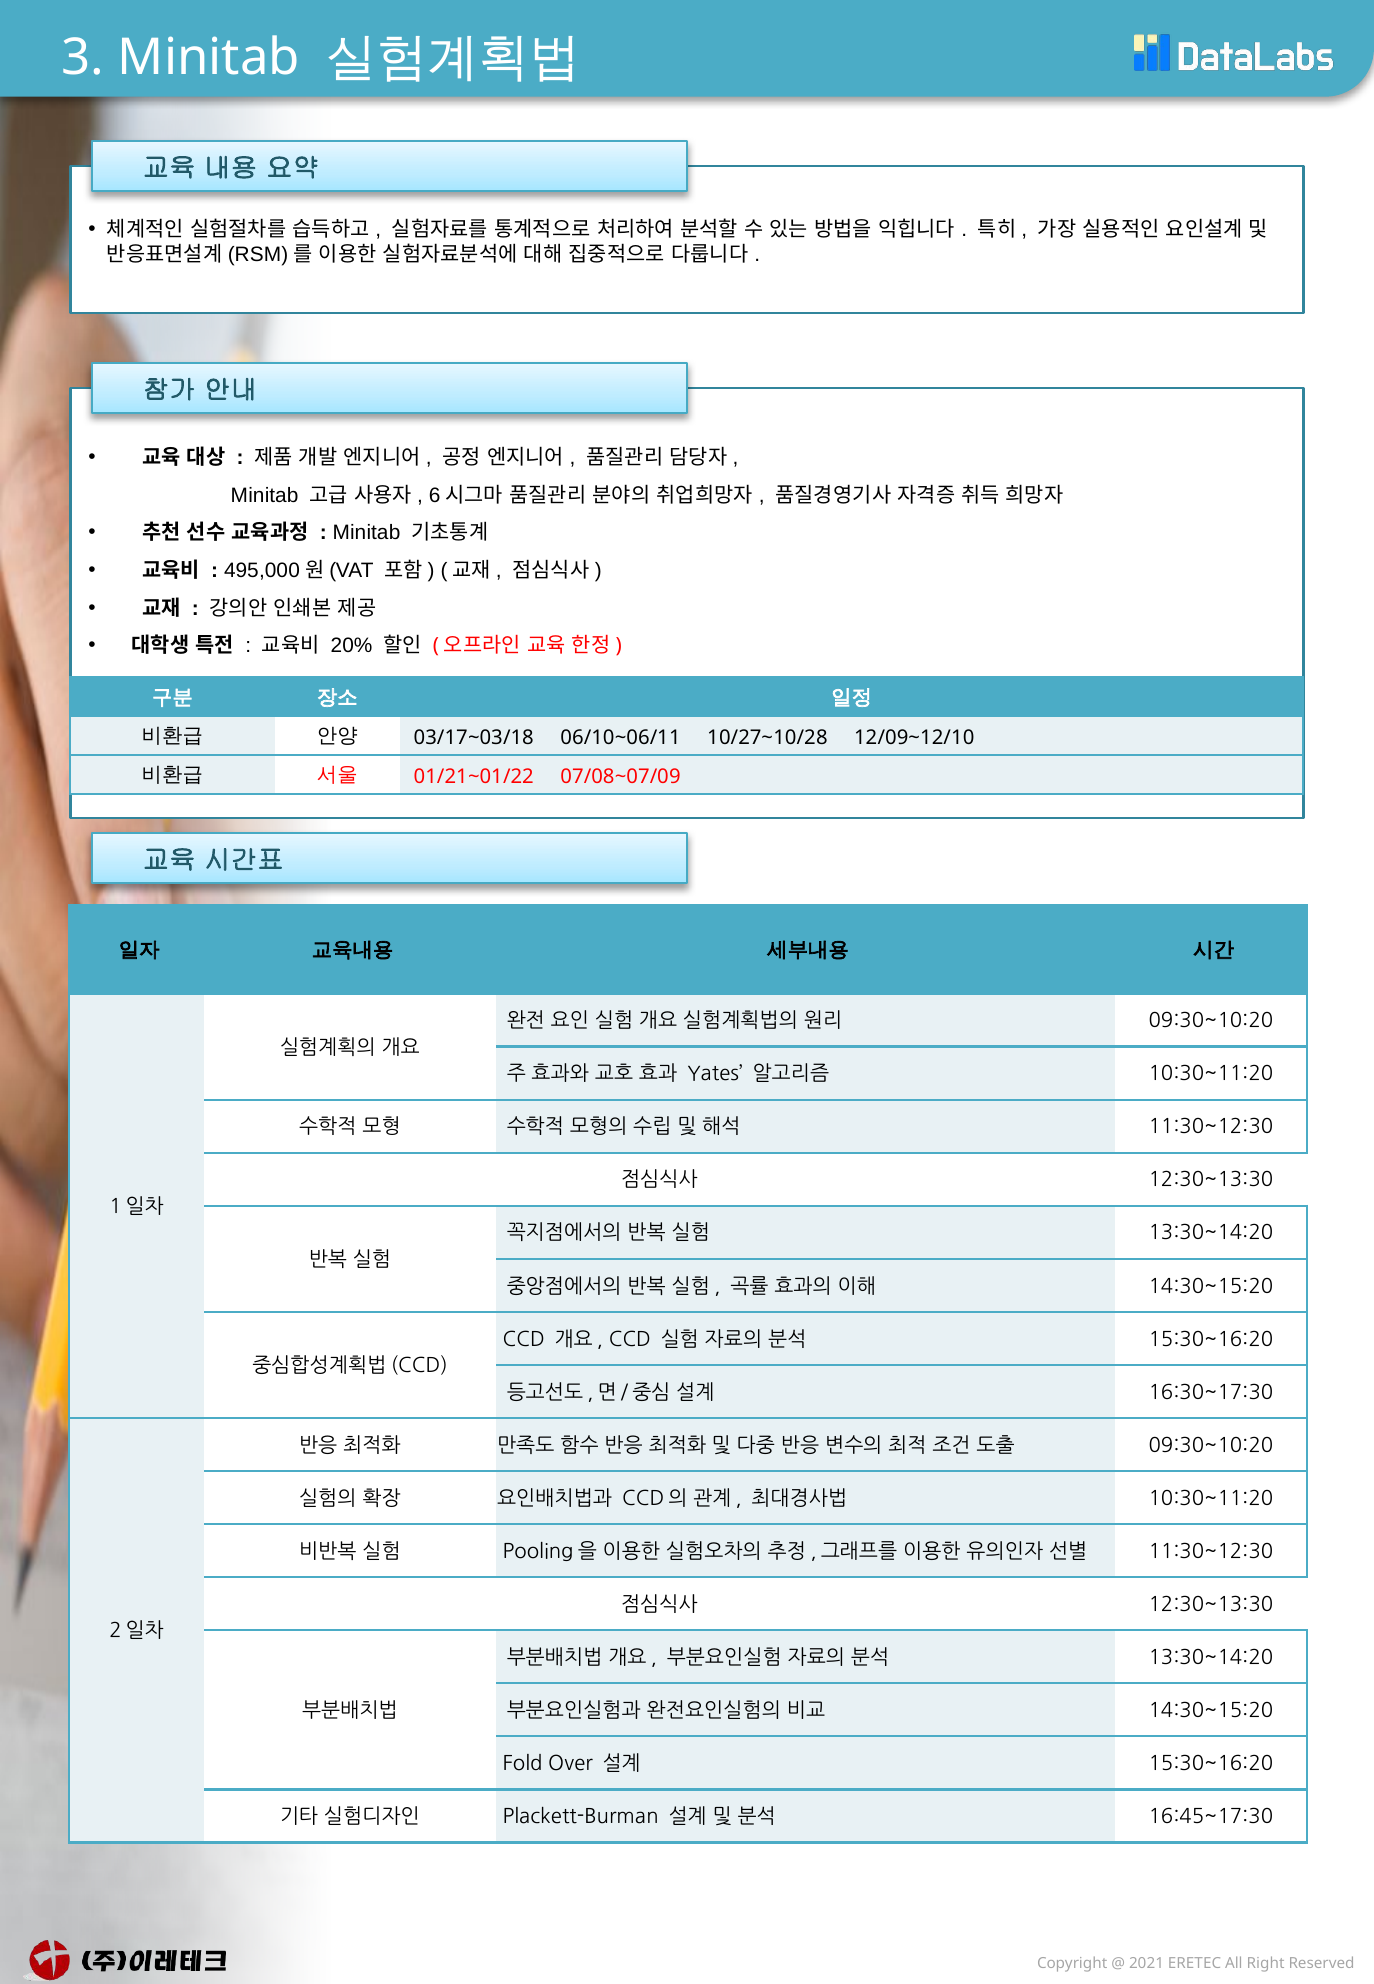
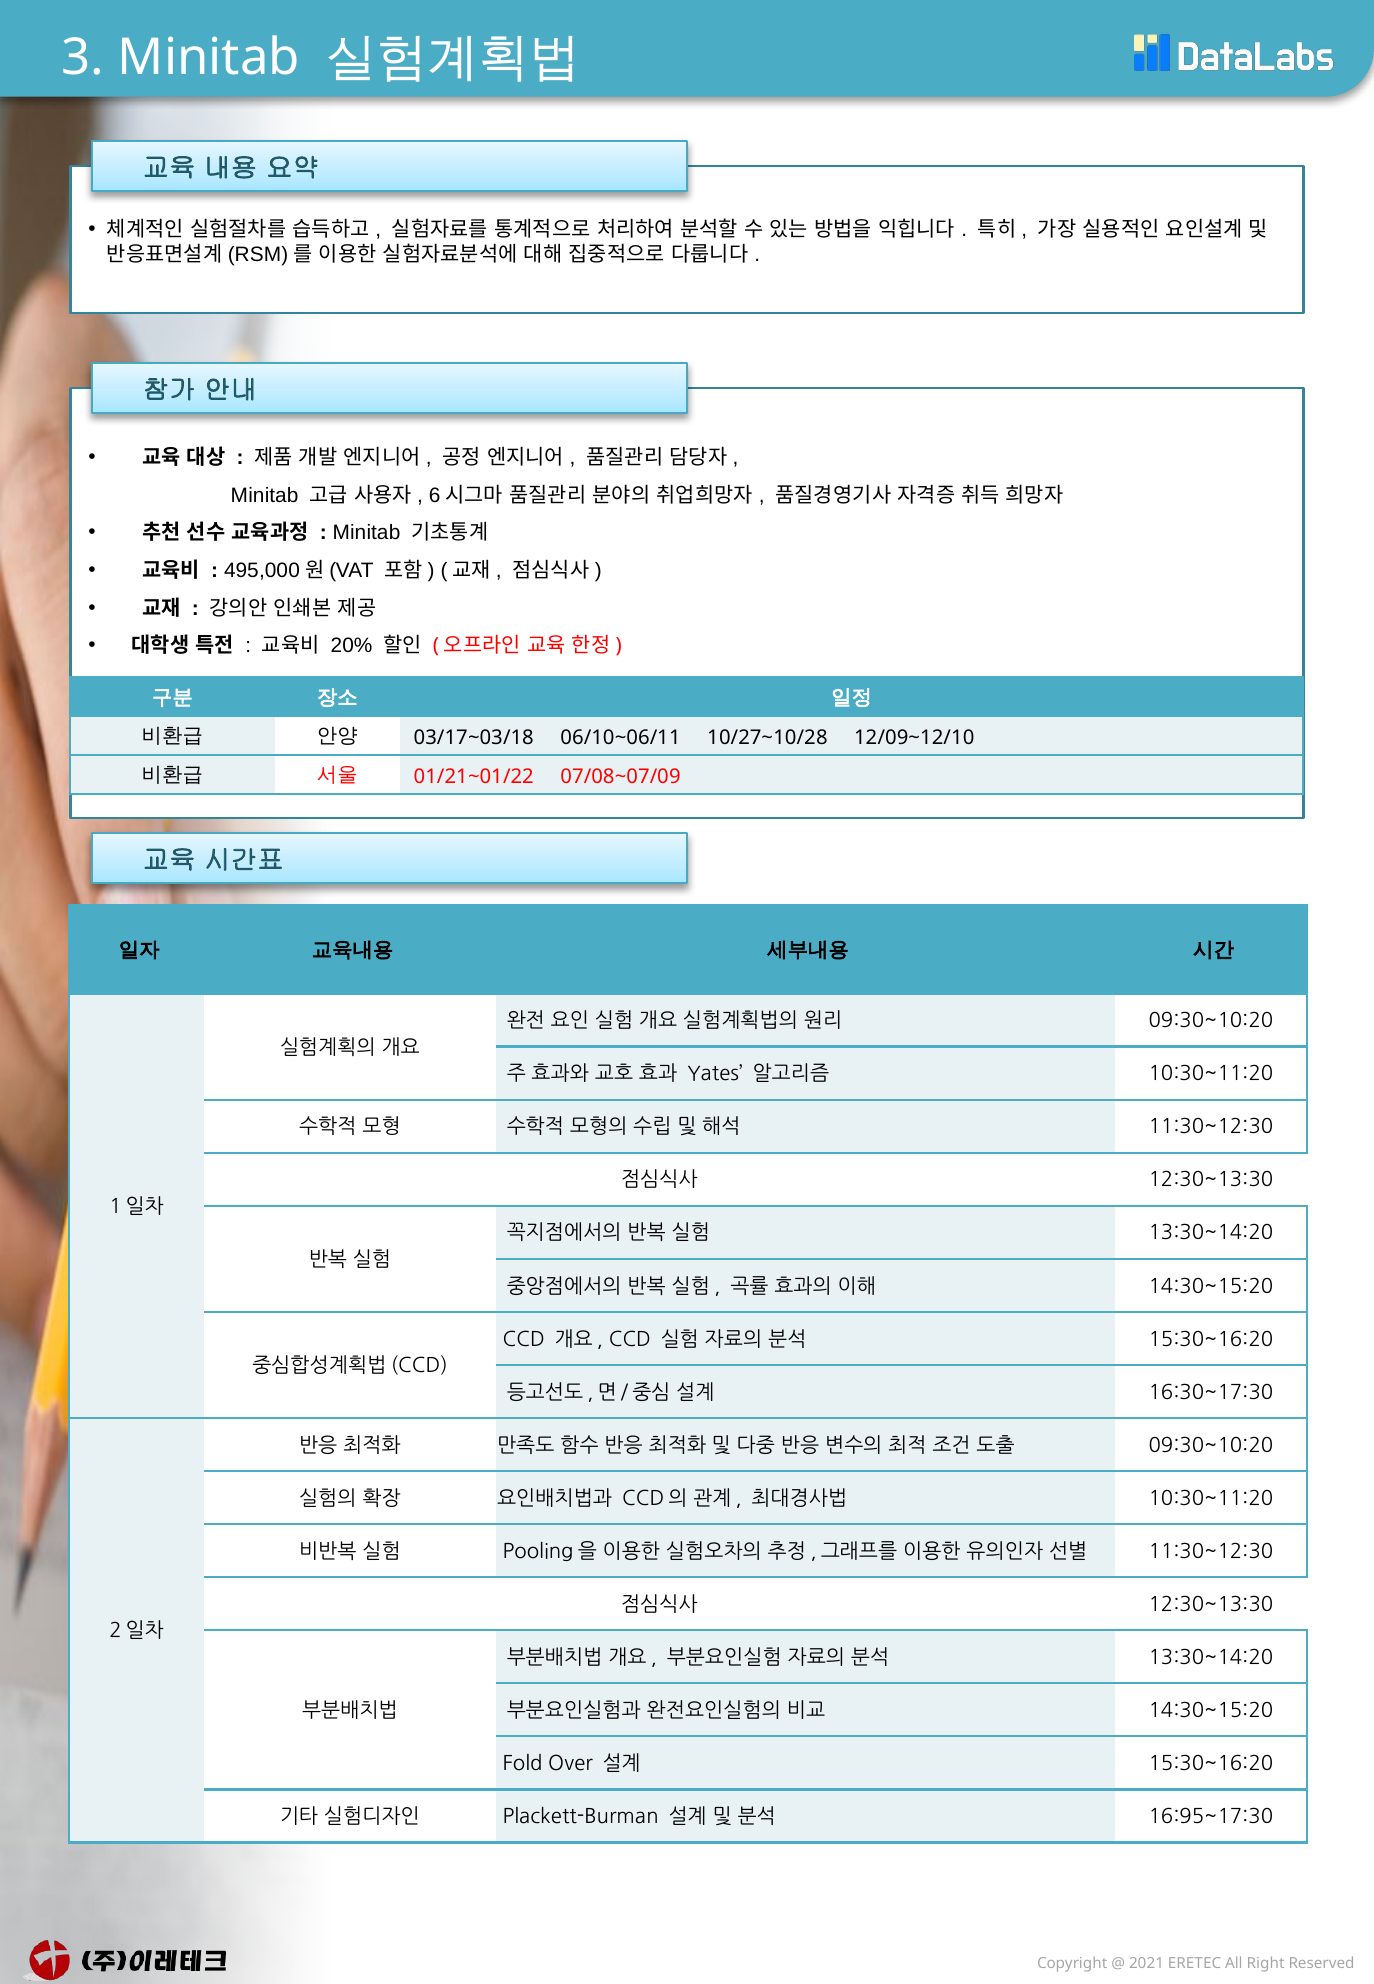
16:45~17:30: 16:45~17:30 -> 16:95~17:30
